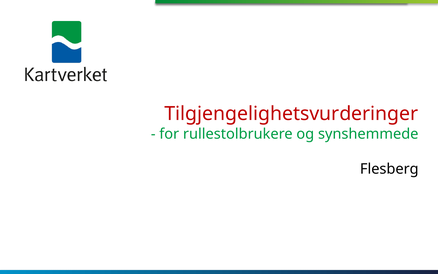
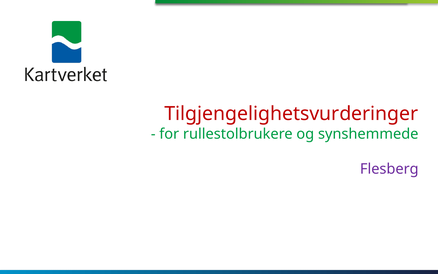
Flesberg colour: black -> purple
